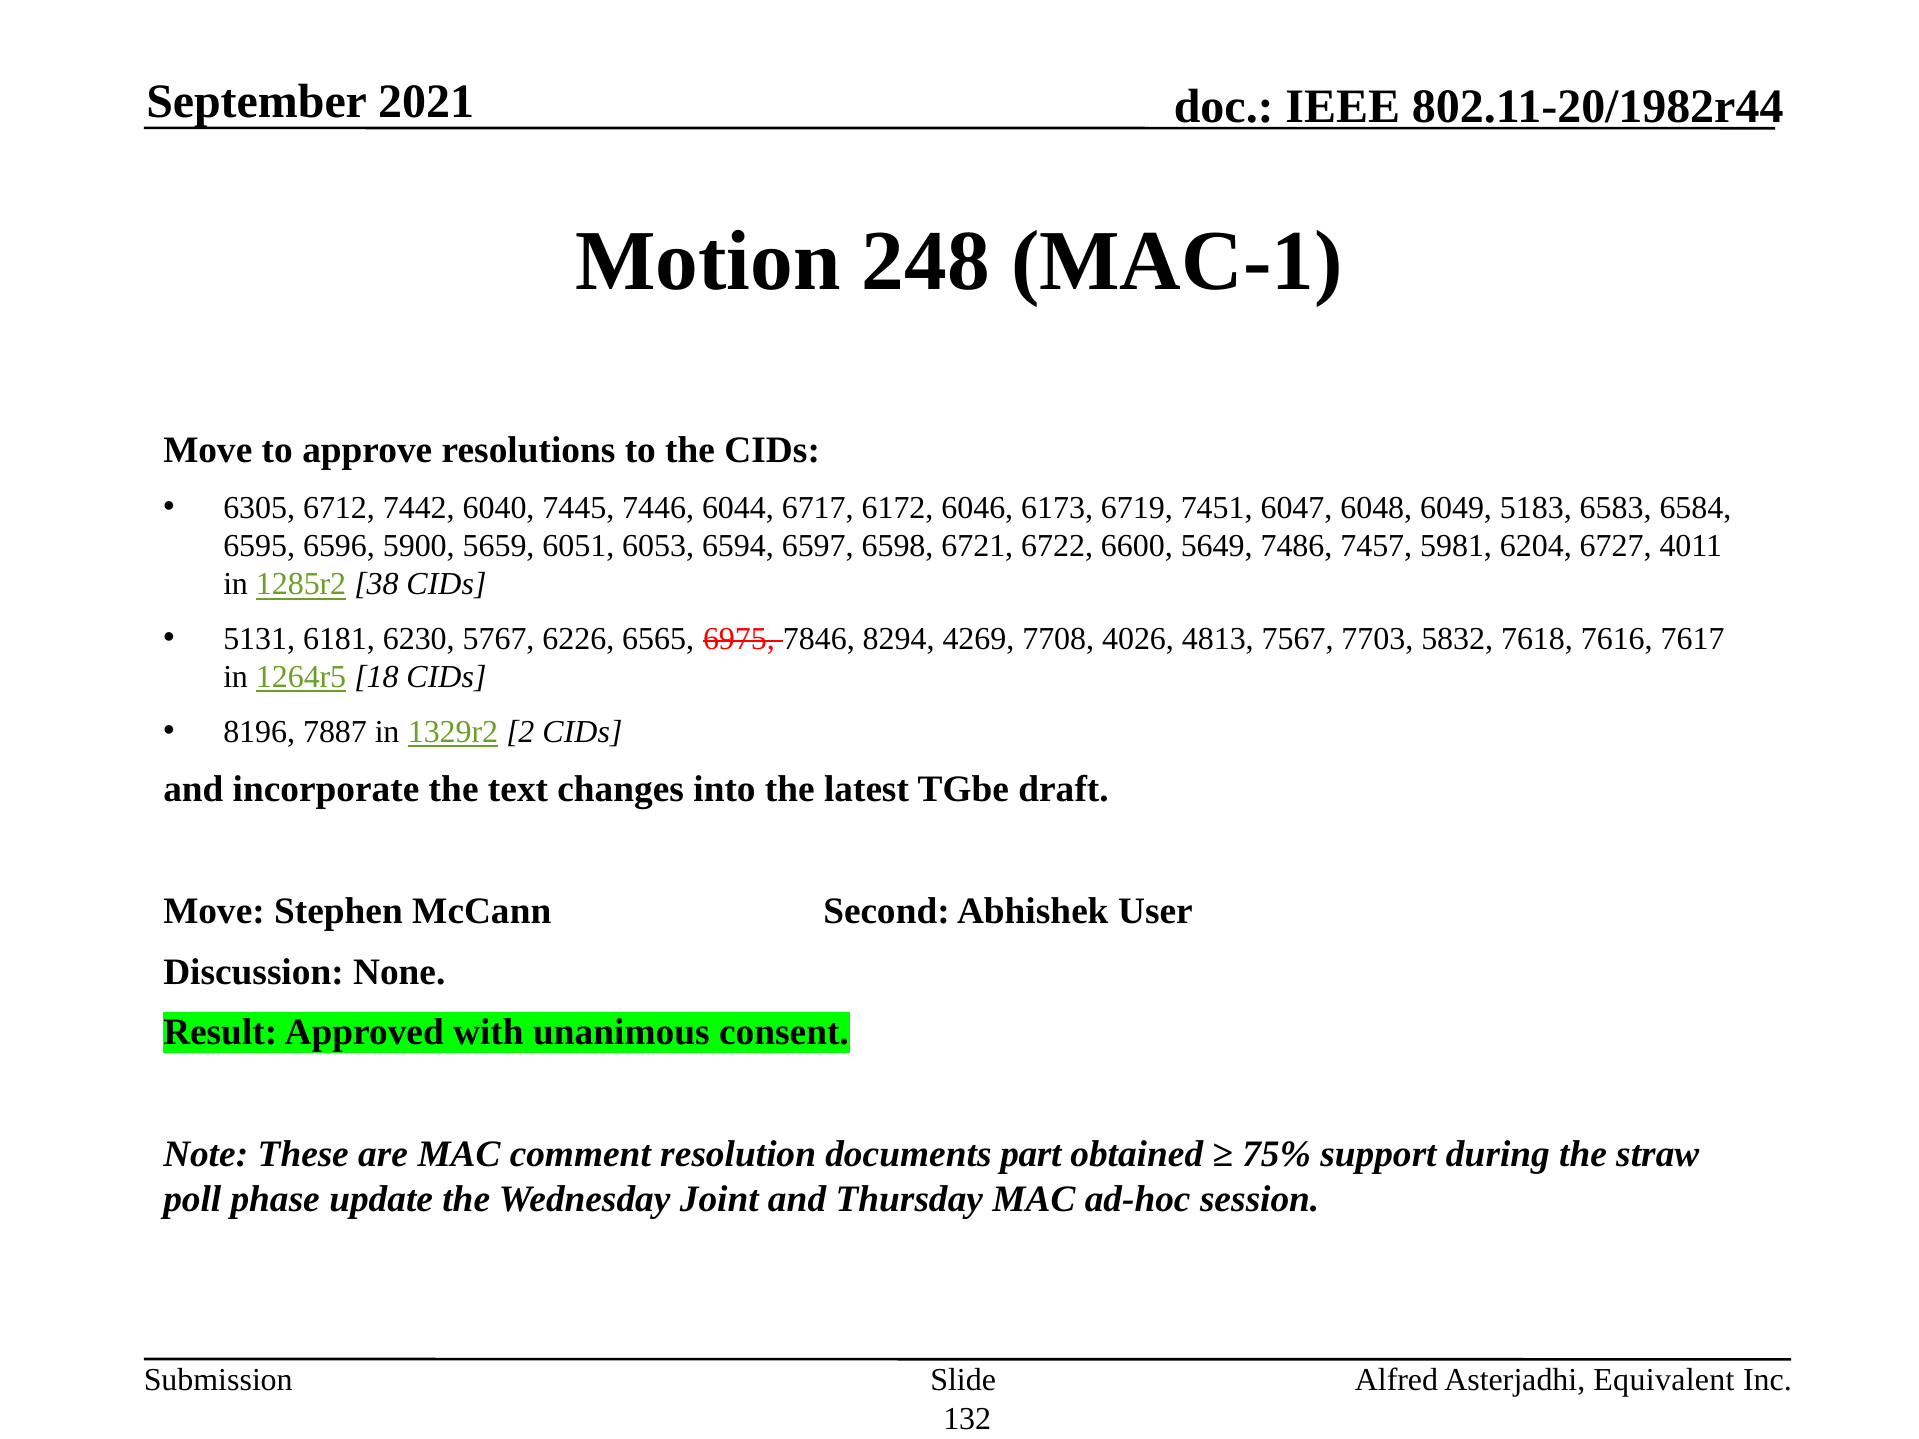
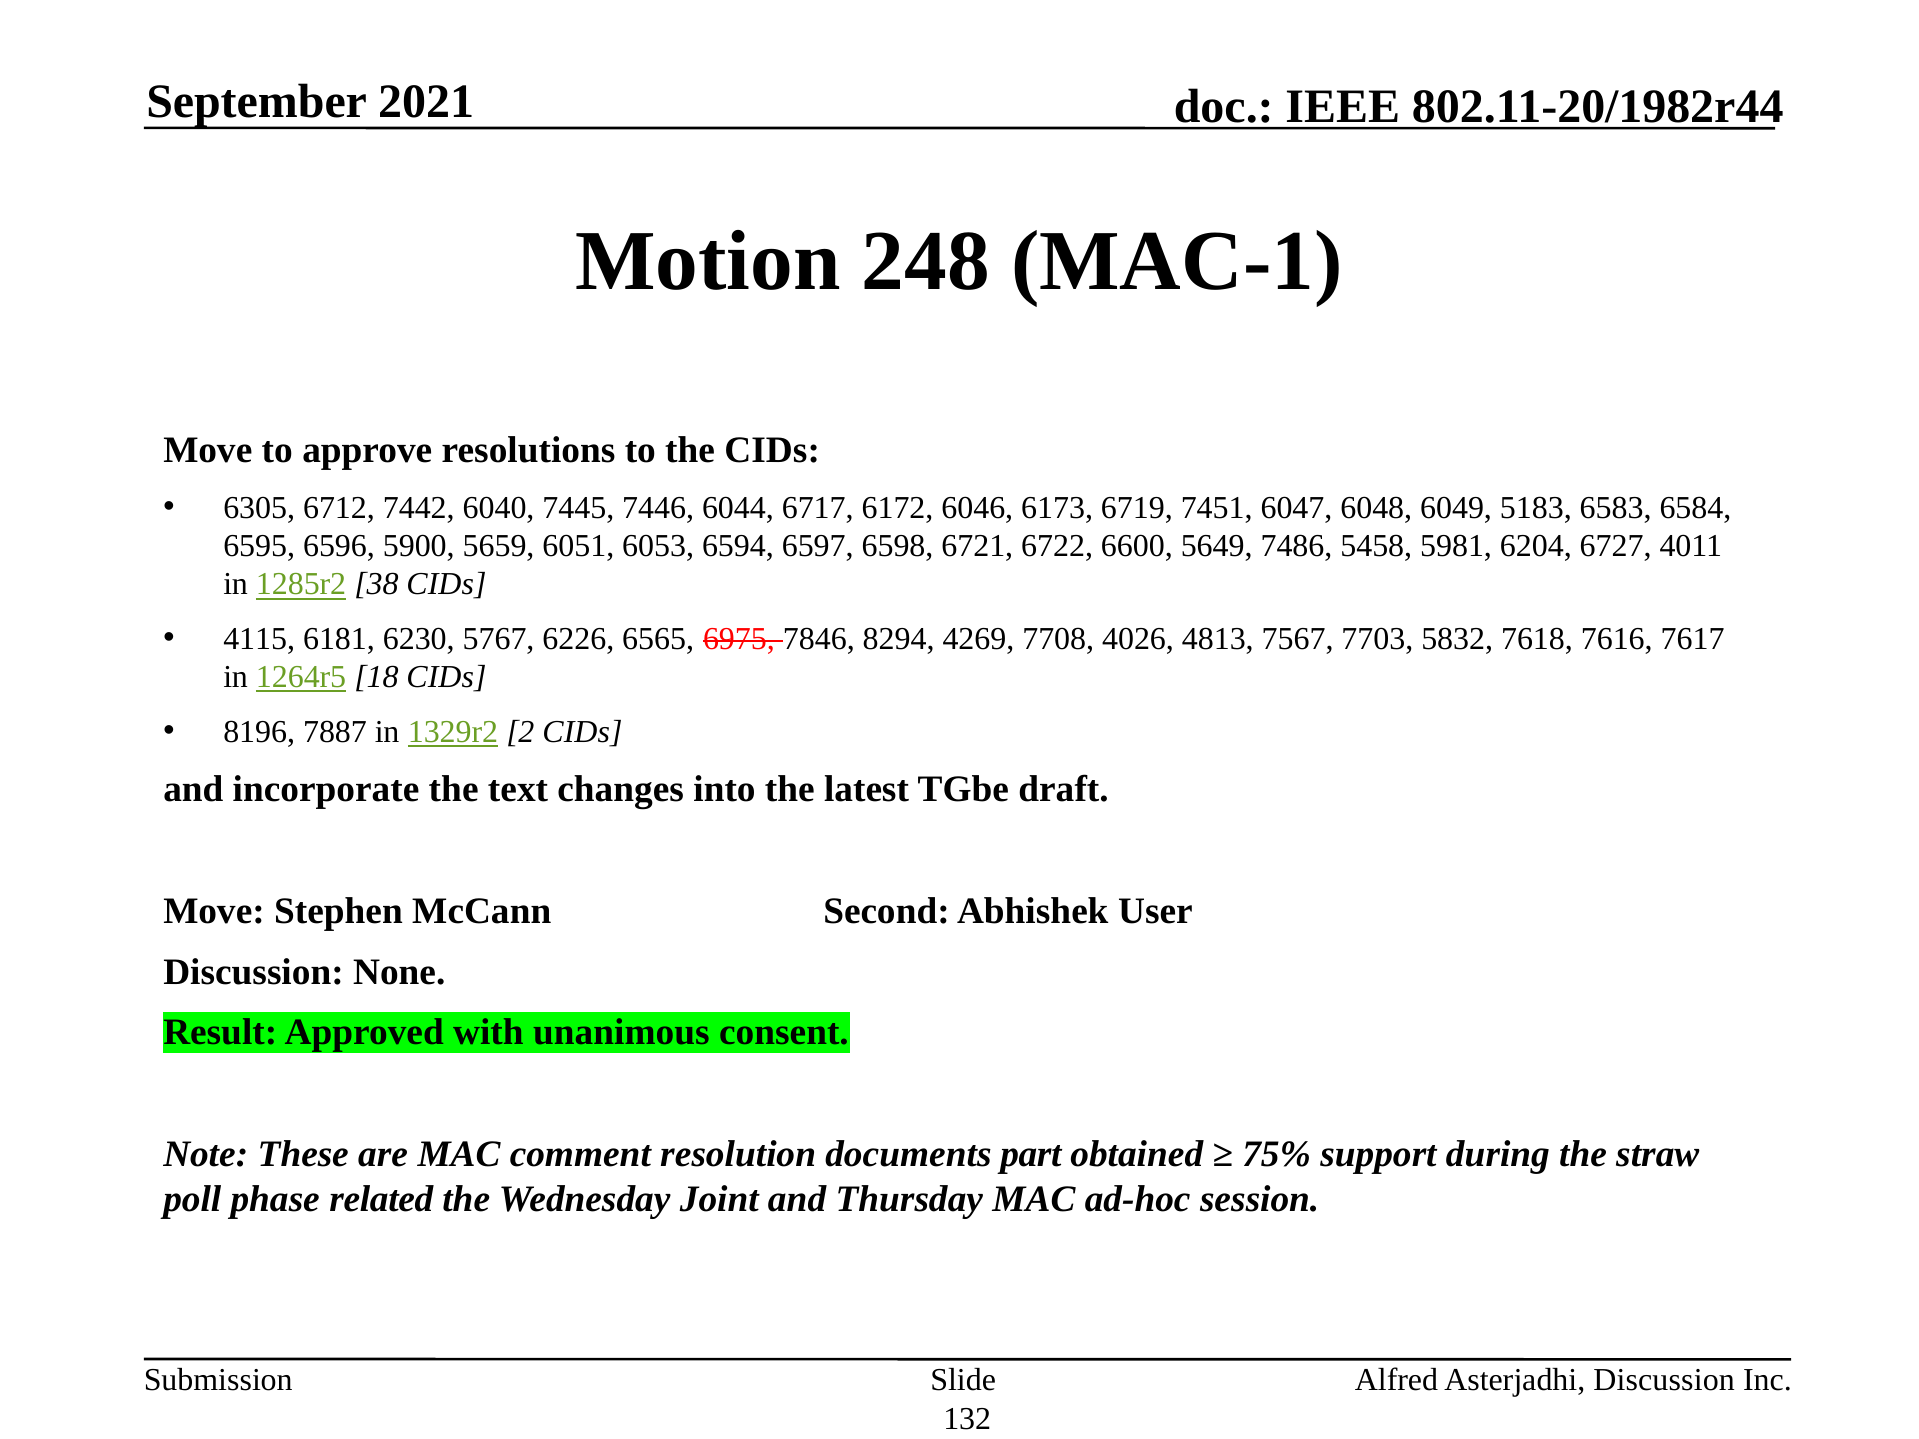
7457: 7457 -> 5458
5131: 5131 -> 4115
update: update -> related
Asterjadhi Equivalent: Equivalent -> Discussion
